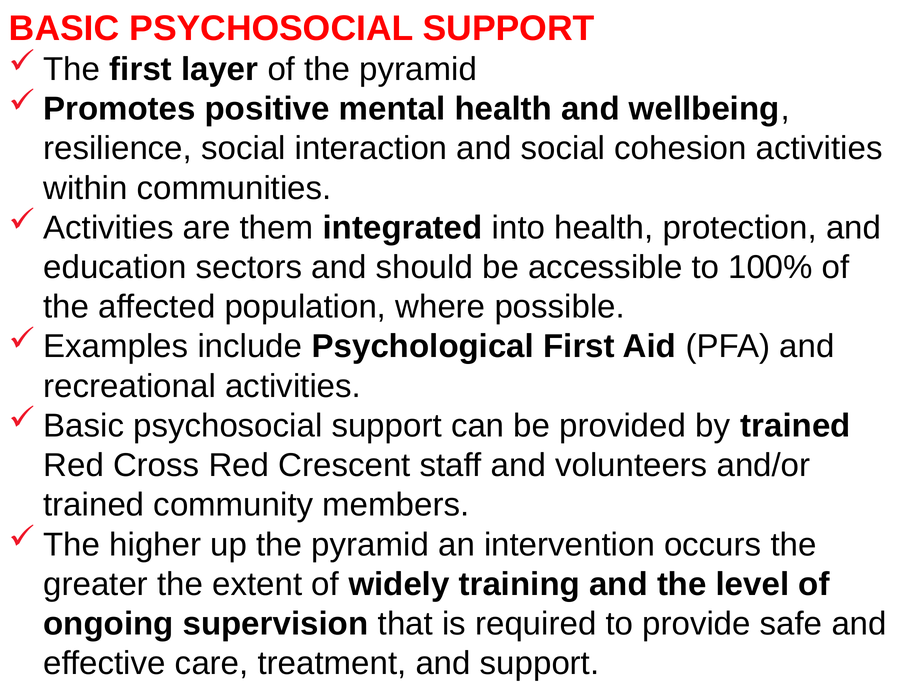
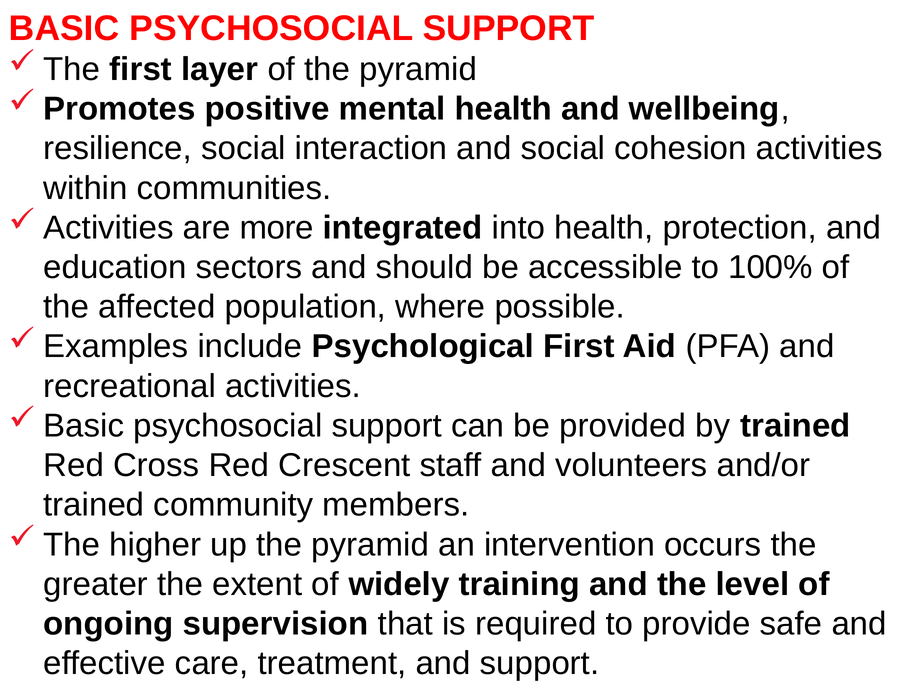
them: them -> more
